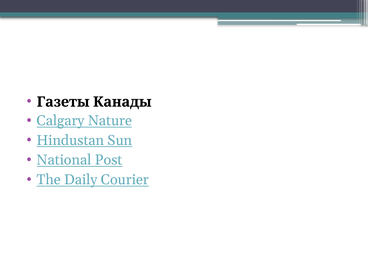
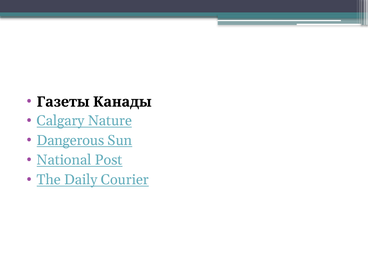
Hindustan: Hindustan -> Dangerous
